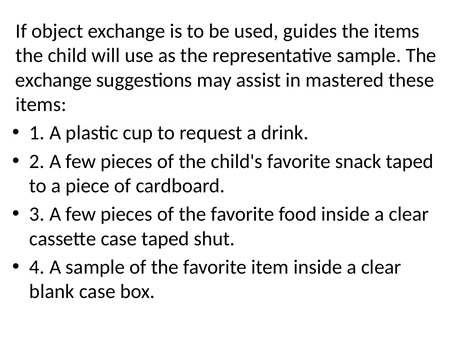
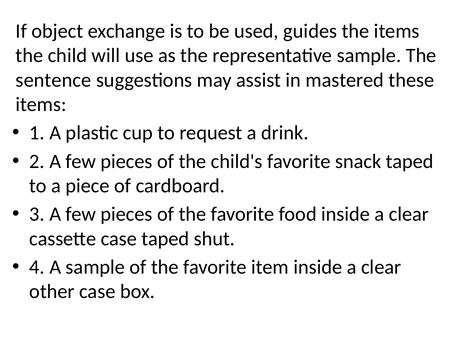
exchange at (54, 80): exchange -> sentence
blank: blank -> other
